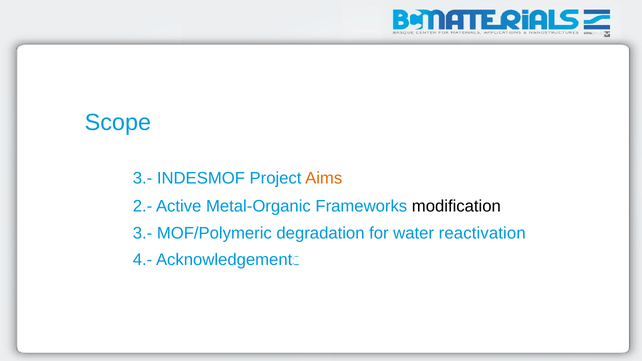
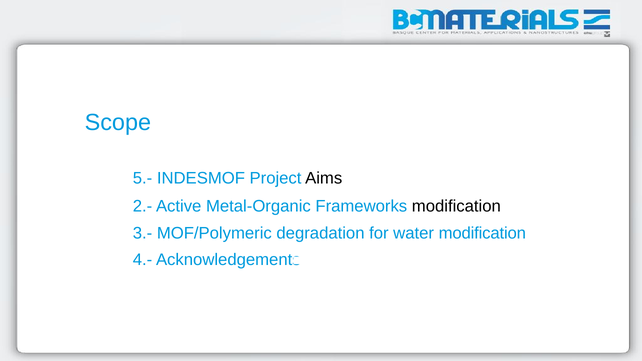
3.- at (143, 178): 3.- -> 5.-
Aims colour: orange -> black
water reactivation: reactivation -> modification
